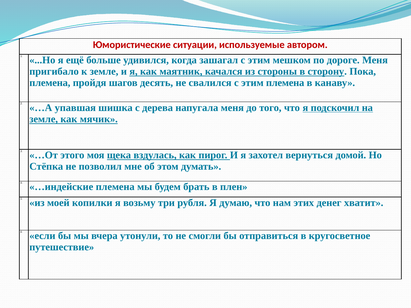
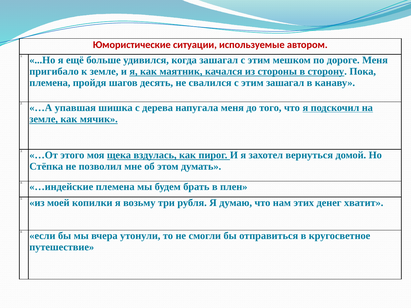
этим племена: племена -> зашагал
